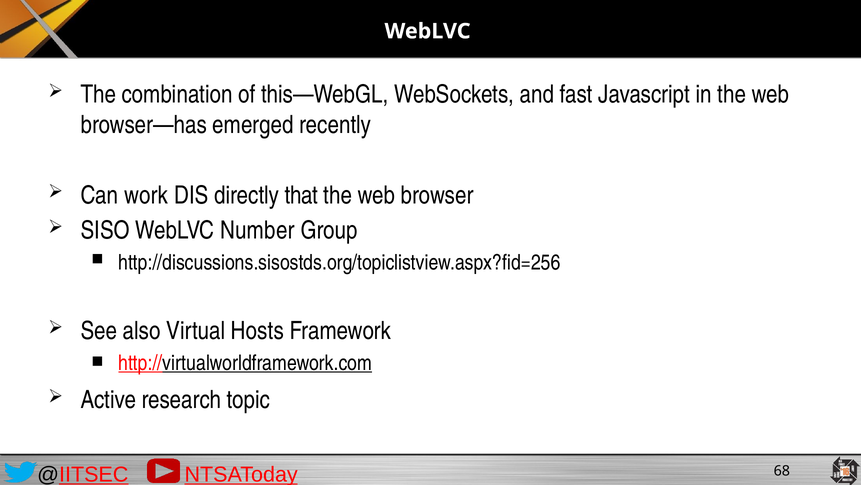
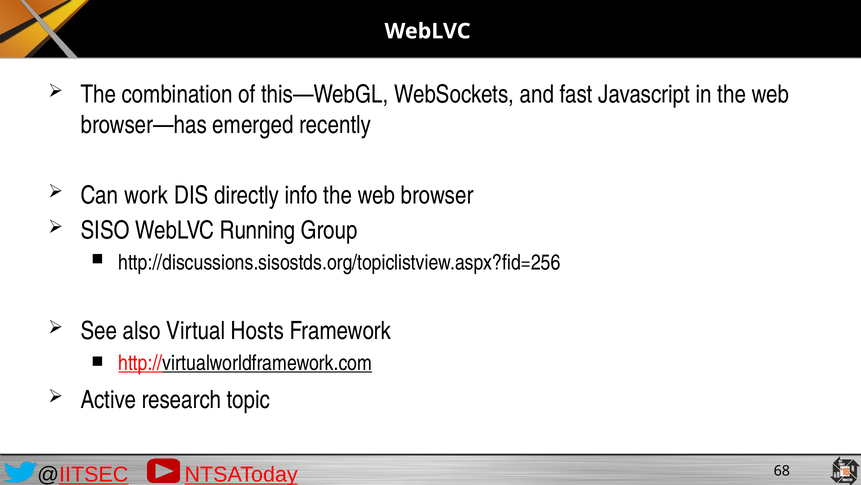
that: that -> info
Number: Number -> Running
